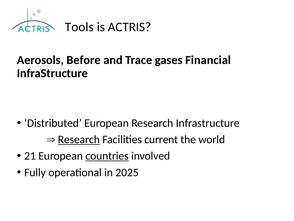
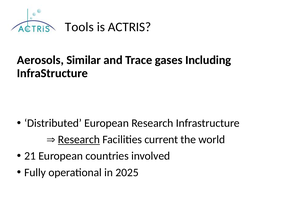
Before: Before -> Similar
Financial: Financial -> Including
countries underline: present -> none
